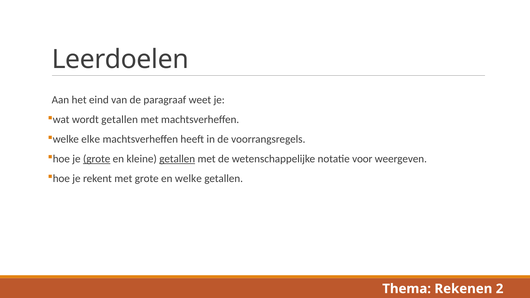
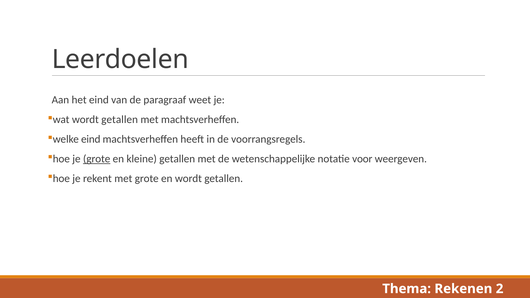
welke elke: elke -> eind
getallen at (177, 159) underline: present -> none
en welke: welke -> wordt
